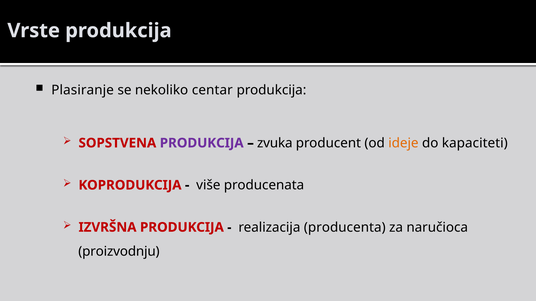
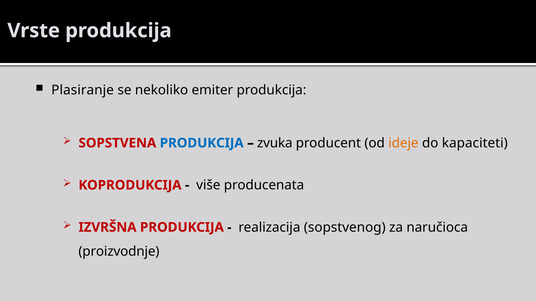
centar: centar -> emiter
PRODUKCIJA at (202, 143) colour: purple -> blue
producenta: producenta -> sopstvenog
proizvodnju: proizvodnju -> proizvodnje
